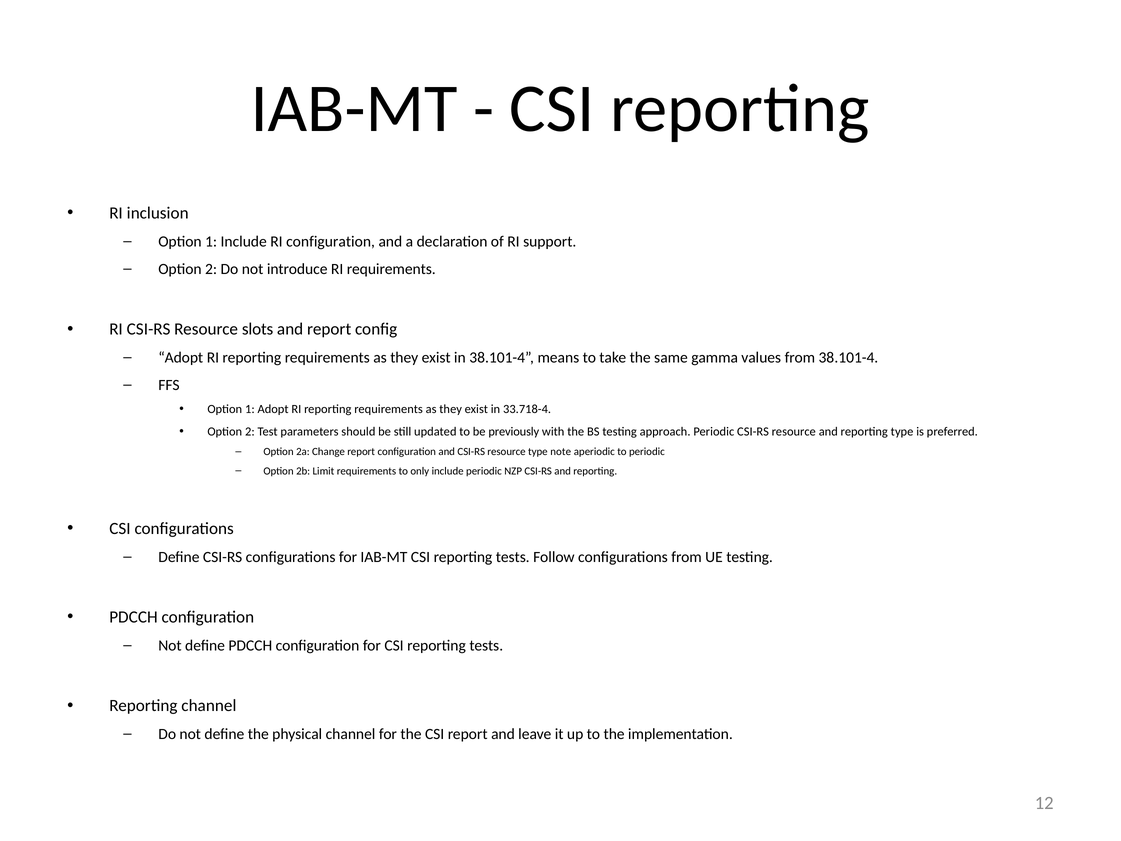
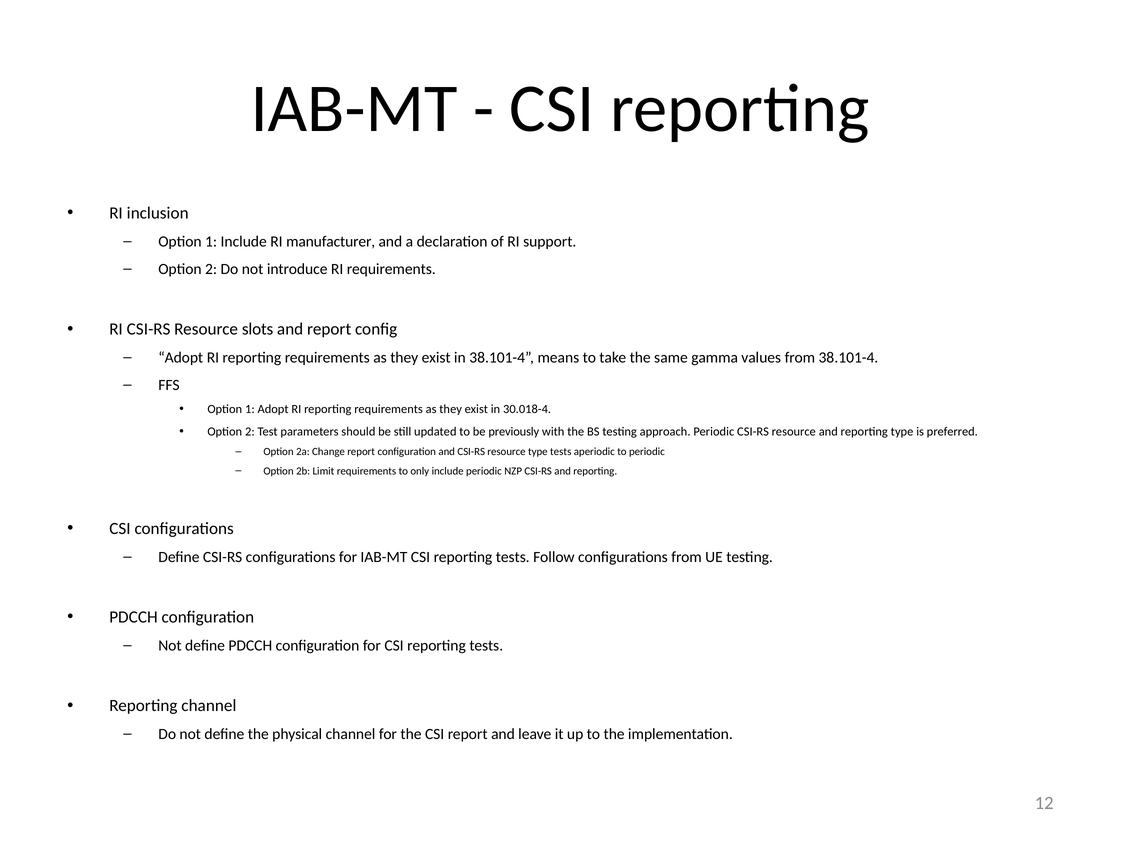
RI configuration: configuration -> manufacturer
33.718-4: 33.718-4 -> 30.018-4
type note: note -> tests
